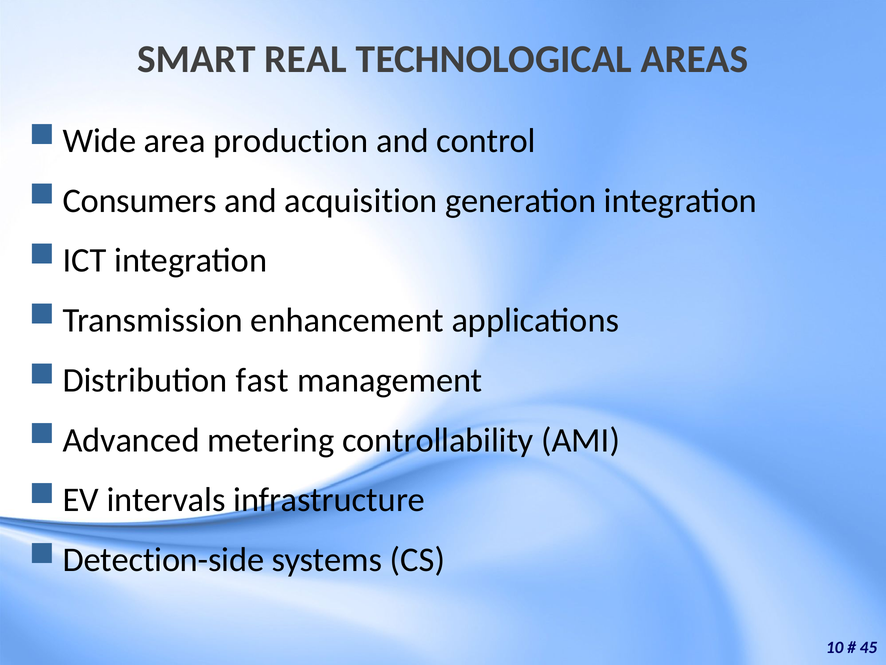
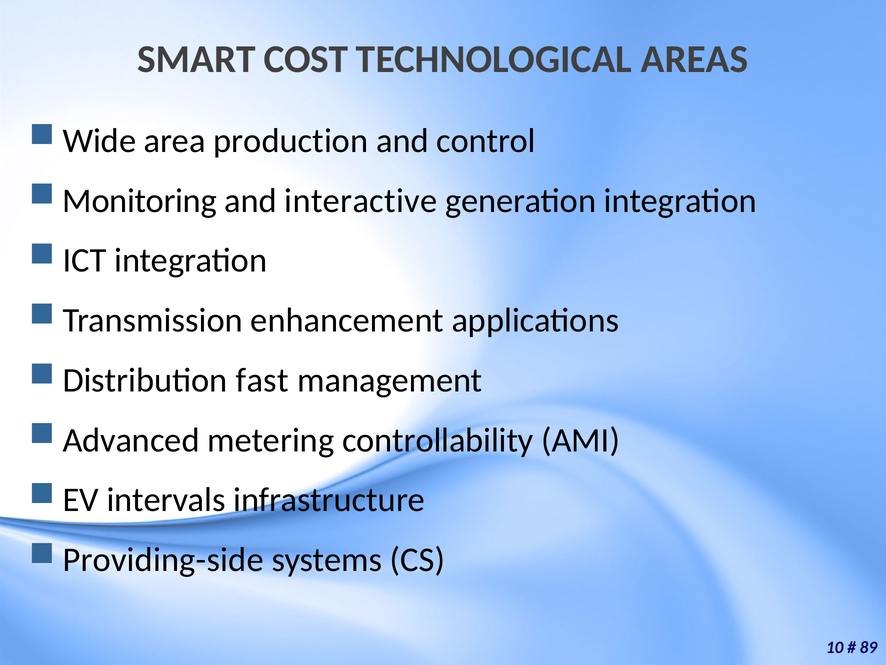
REAL: REAL -> COST
Consumers: Consumers -> Monitoring
acquisition: acquisition -> interactive
Detection-side: Detection-side -> Providing-side
45: 45 -> 89
